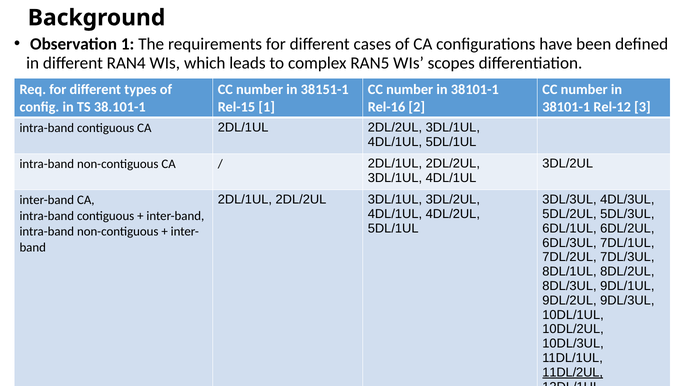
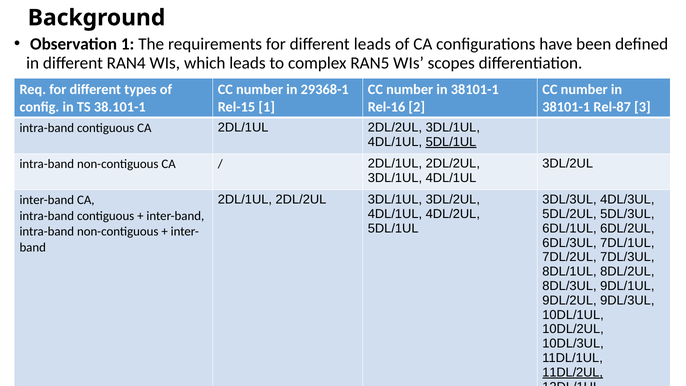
different cases: cases -> leads
38151-1: 38151-1 -> 29368-1
Rel-12: Rel-12 -> Rel-87
5DL/1UL at (451, 142) underline: none -> present
